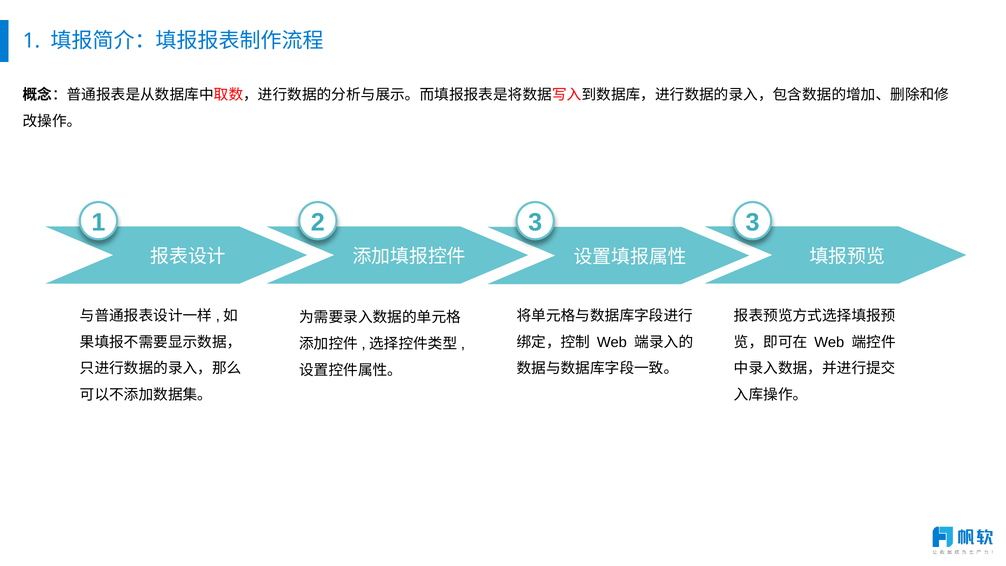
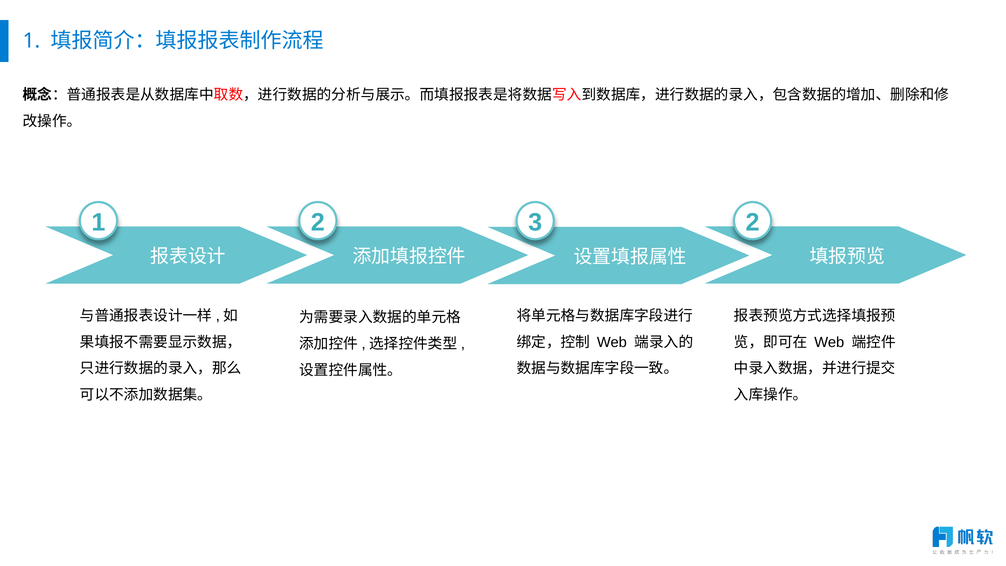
3 3: 3 -> 2
